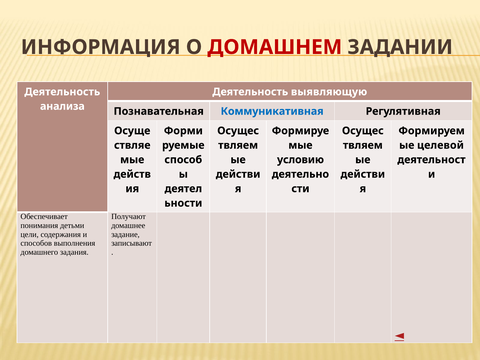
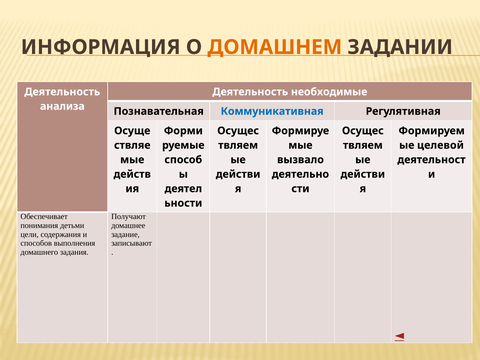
ДОМАШНЕМ colour: red -> orange
выявляющую: выявляющую -> необходимые
условию: условию -> вызвало
